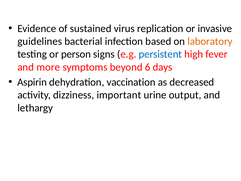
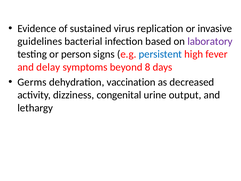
laboratory colour: orange -> purple
more: more -> delay
6: 6 -> 8
Aspirin: Aspirin -> Germs
important: important -> congenital
